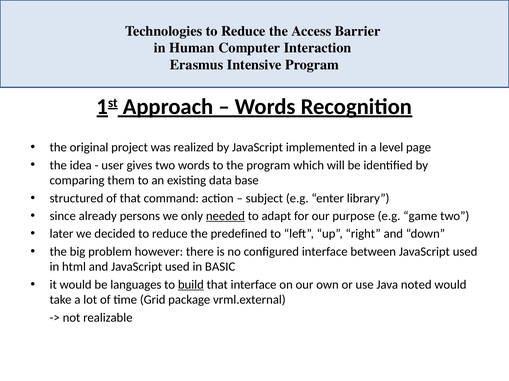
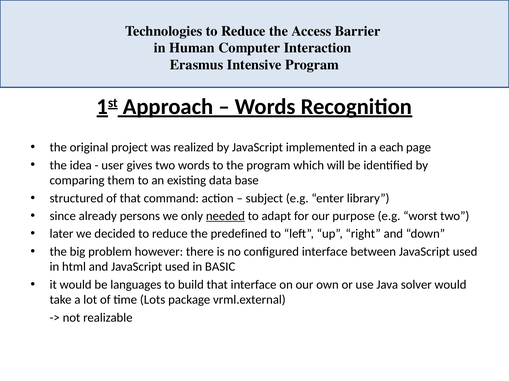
level: level -> each
game: game -> worst
build underline: present -> none
noted: noted -> solver
Grid: Grid -> Lots
